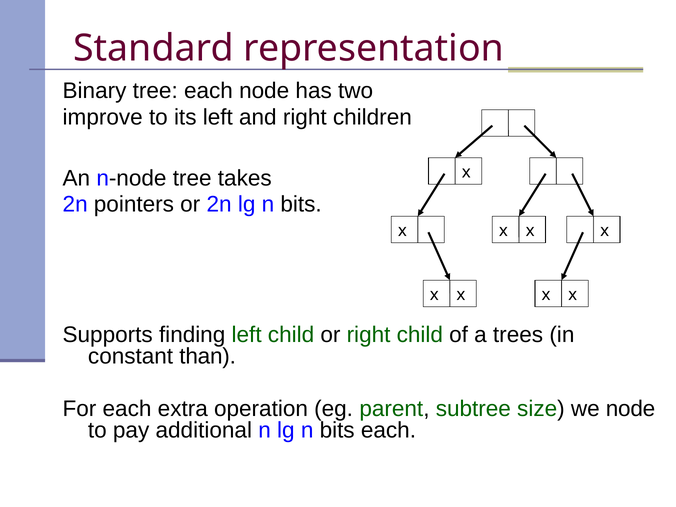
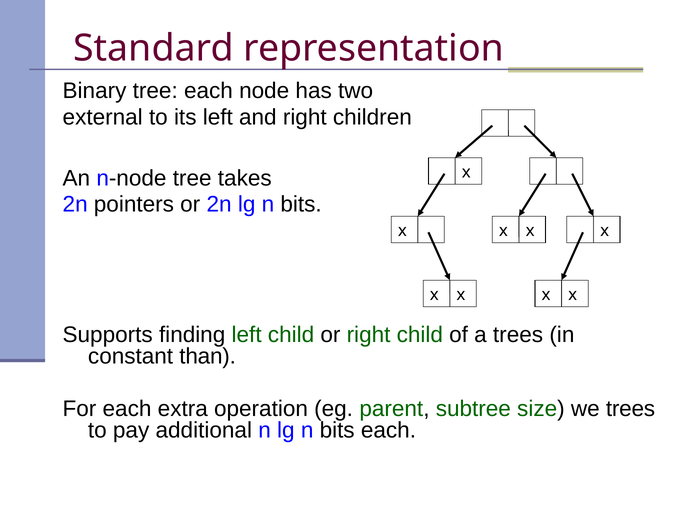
improve: improve -> external
we node: node -> trees
